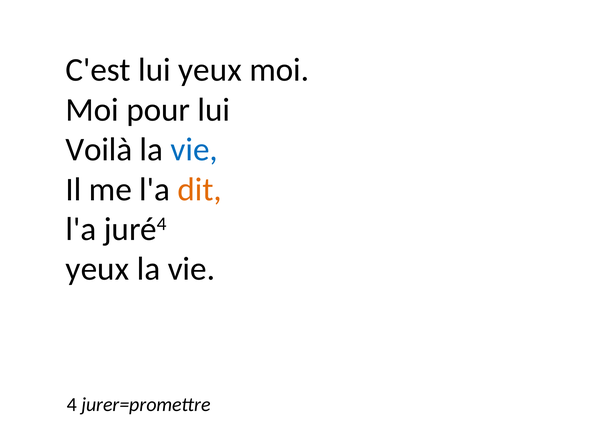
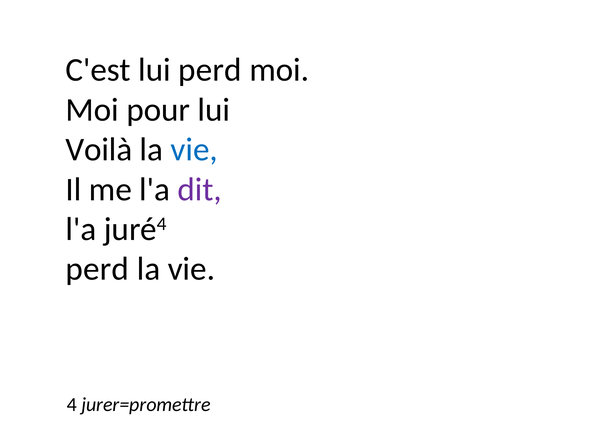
lui yeux: yeux -> perd
dit colour: orange -> purple
yeux at (97, 269): yeux -> perd
